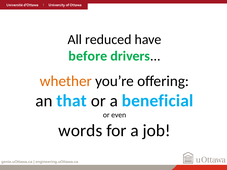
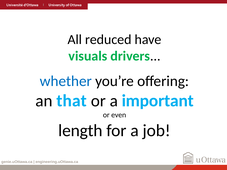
before: before -> visuals
whether colour: orange -> blue
beneficial: beneficial -> important
words: words -> length
